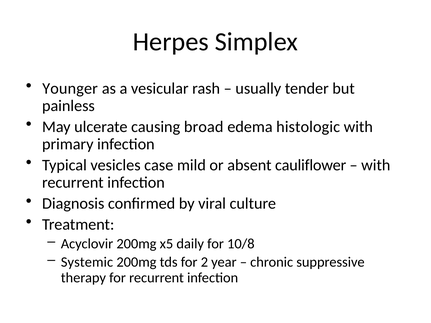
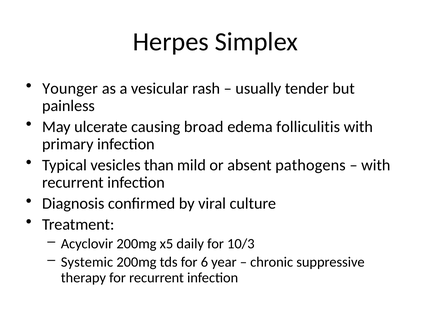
histologic: histologic -> folliculitis
case: case -> than
cauliflower: cauliflower -> pathogens
10/8: 10/8 -> 10/3
2: 2 -> 6
